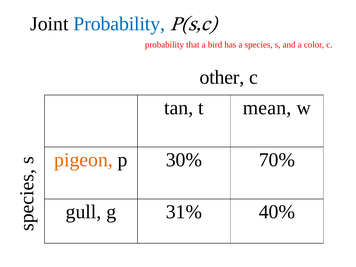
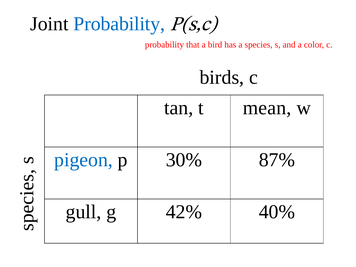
other: other -> birds
pigeon colour: orange -> blue
70%: 70% -> 87%
31%: 31% -> 42%
